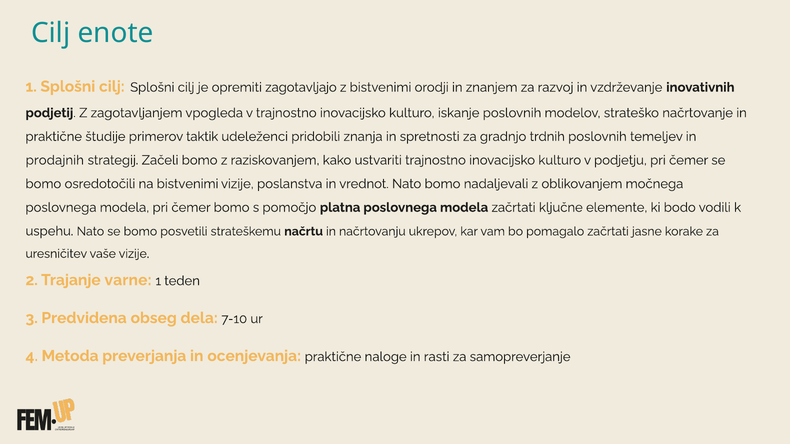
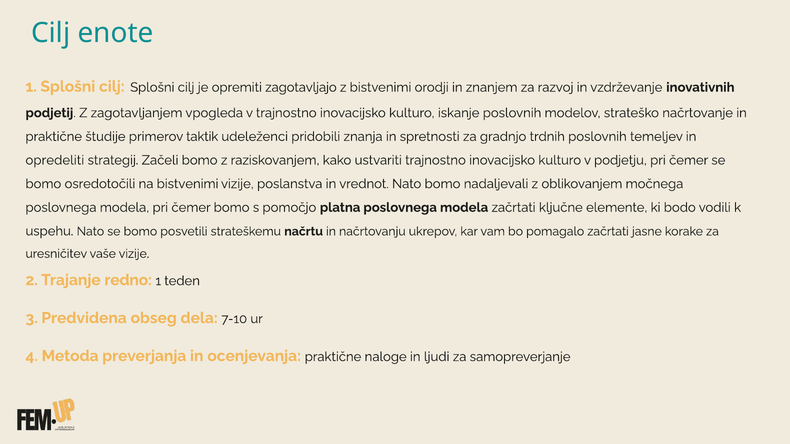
prodajnih: prodajnih -> opredeliti
varne: varne -> redno
rasti: rasti -> ljudi
